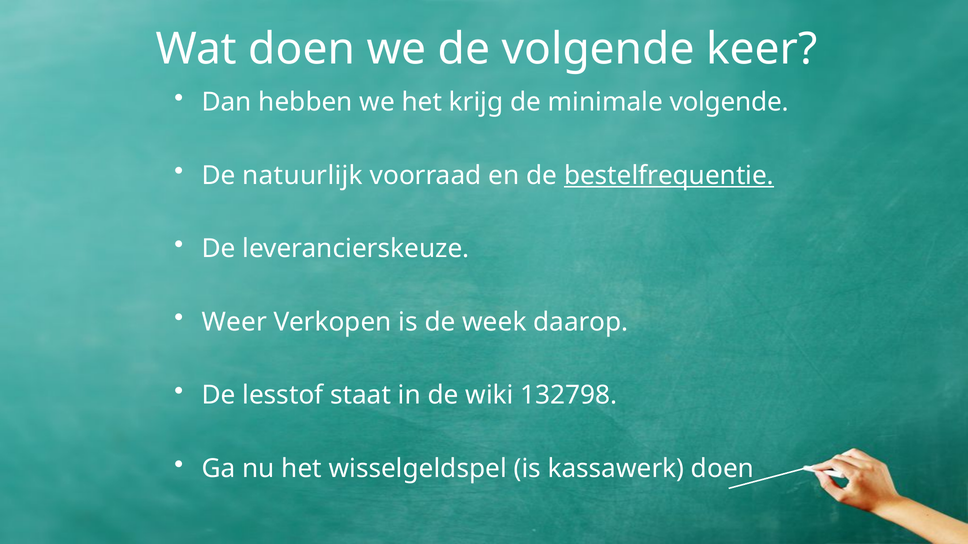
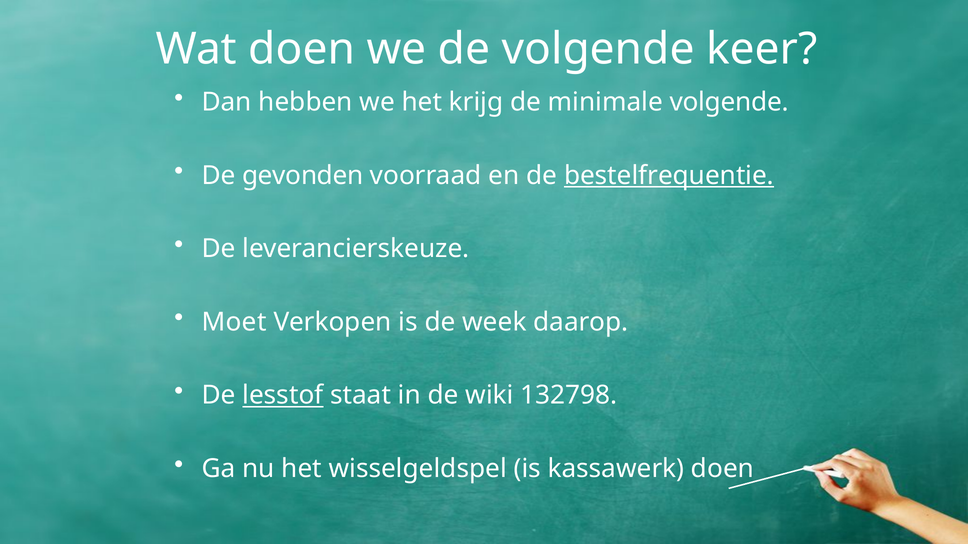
natuurlijk: natuurlijk -> gevonden
Weer: Weer -> Moet
lesstof underline: none -> present
